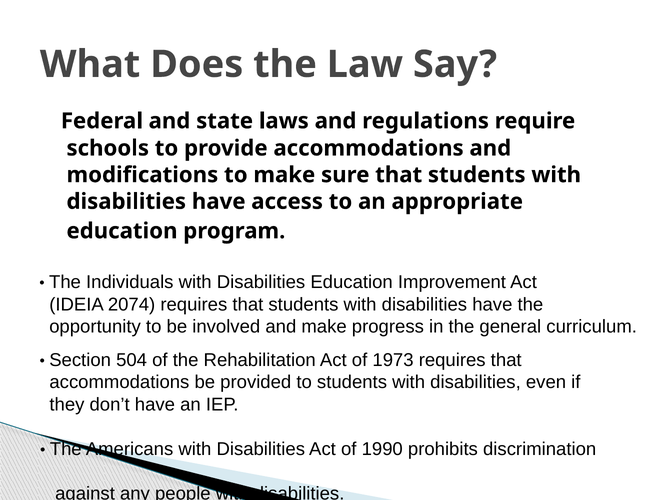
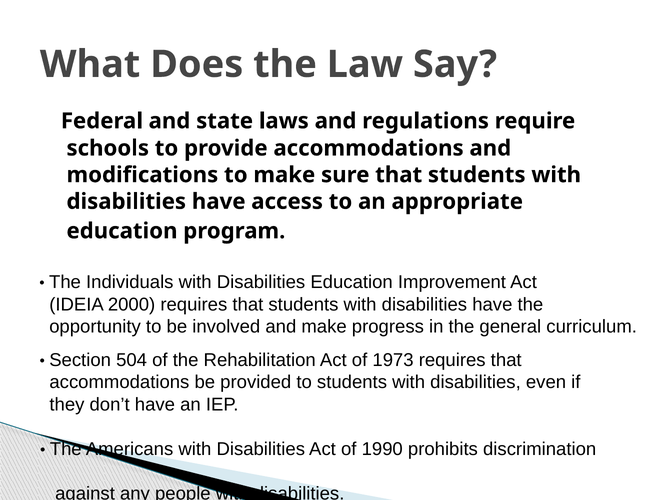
2074: 2074 -> 2000
